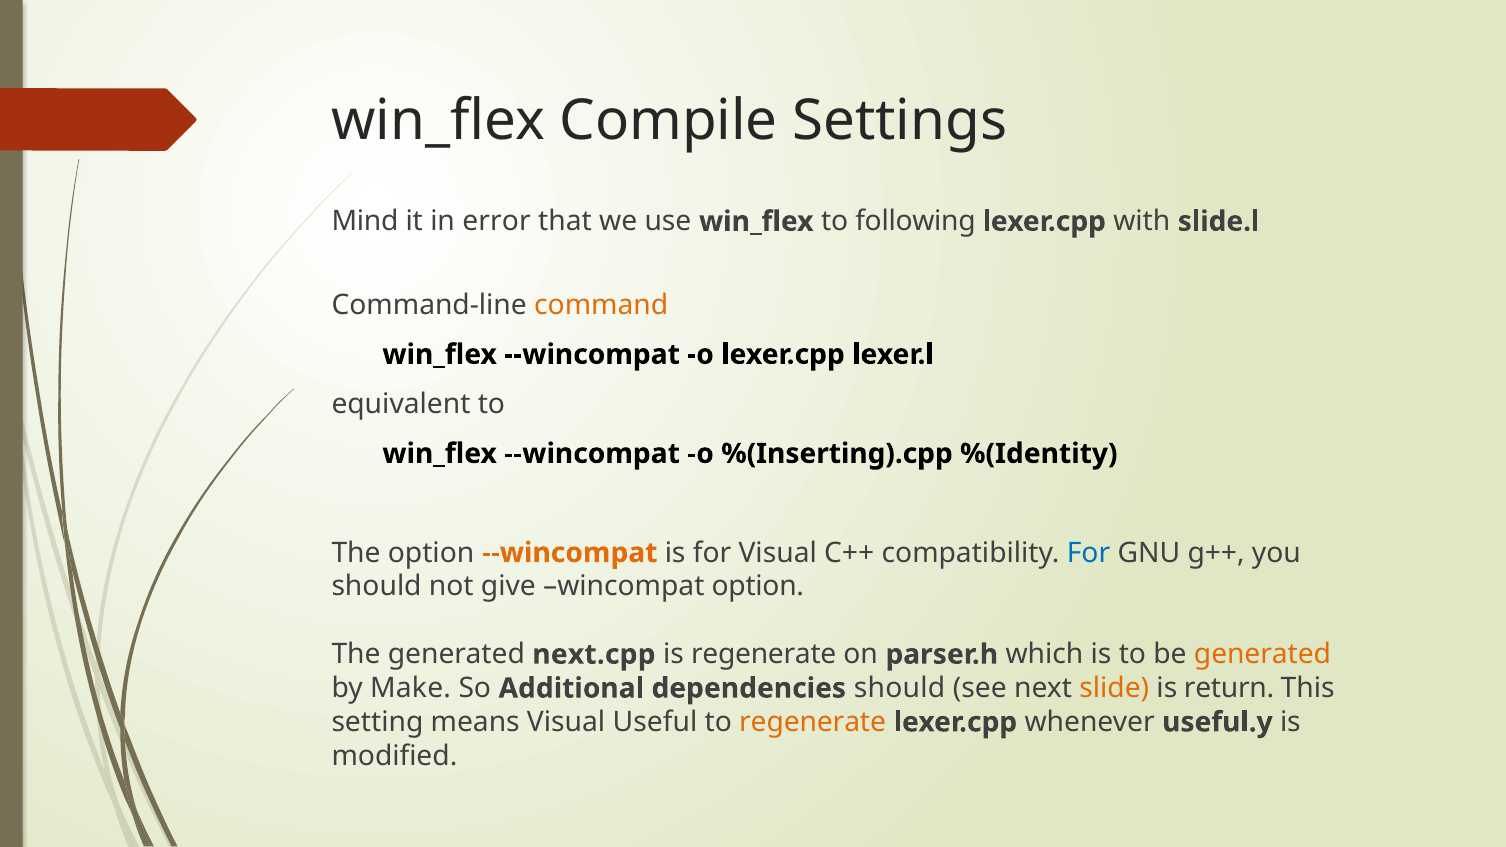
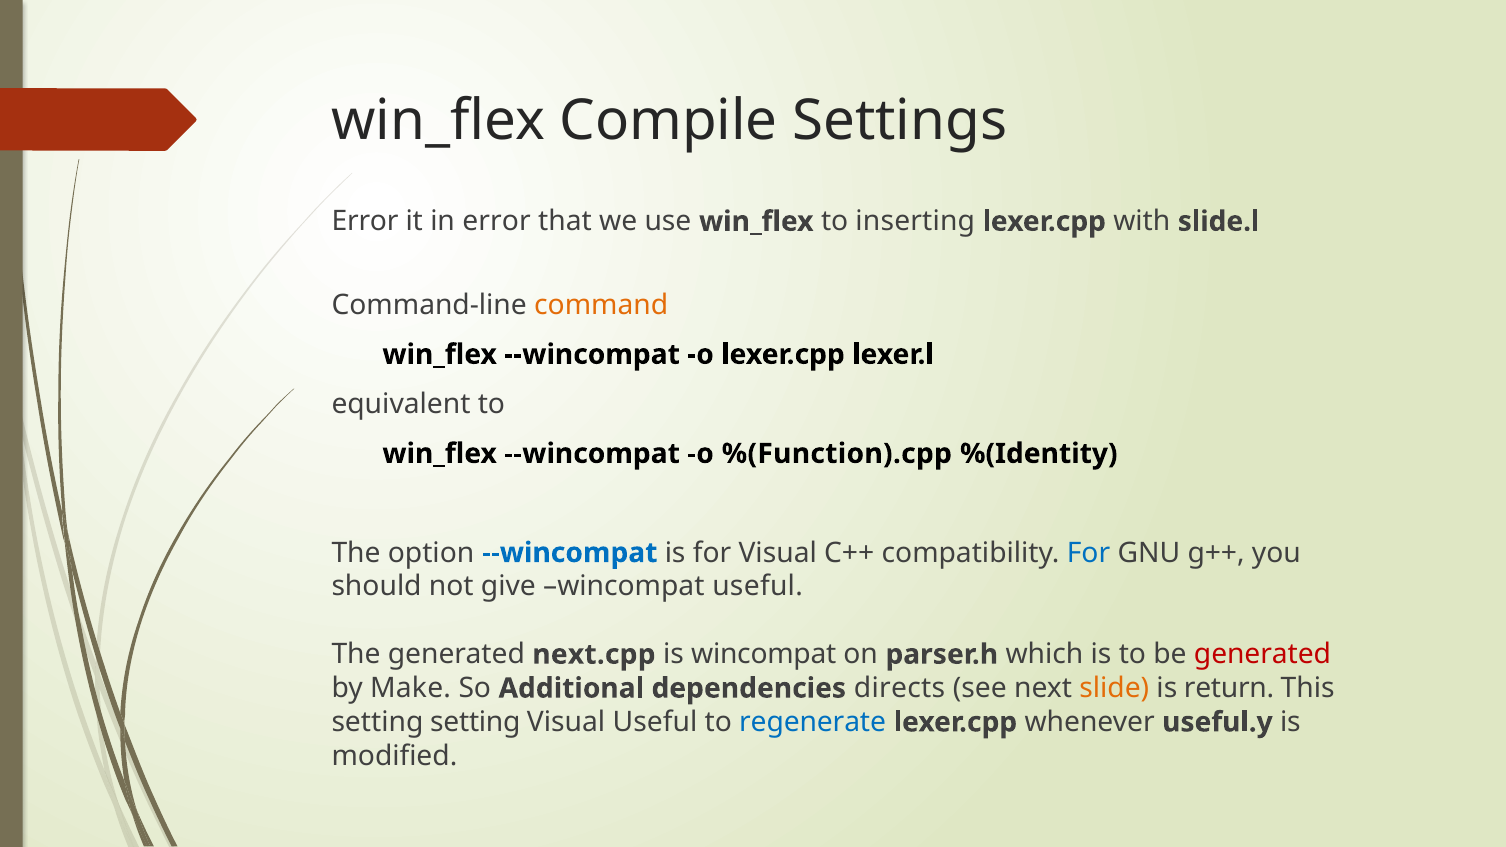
Mind at (365, 221): Mind -> Error
following: following -> inserting
%(Inserting).cpp: %(Inserting).cpp -> %(Function).cpp
--wincompat at (570, 553) colour: orange -> blue
wincompat option: option -> useful
is regenerate: regenerate -> wincompat
generated at (1262, 655) colour: orange -> red
dependencies should: should -> directs
setting means: means -> setting
regenerate at (813, 722) colour: orange -> blue
